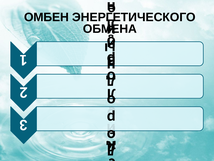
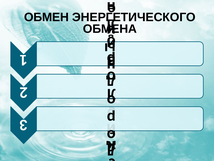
ОМБЕН: ОМБЕН -> ОБМЕН
